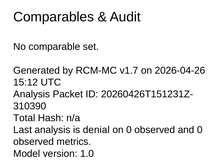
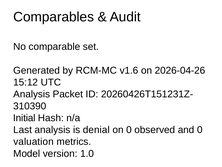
v1.7: v1.7 -> v1.6
Total: Total -> Initial
observed at (34, 141): observed -> valuation
